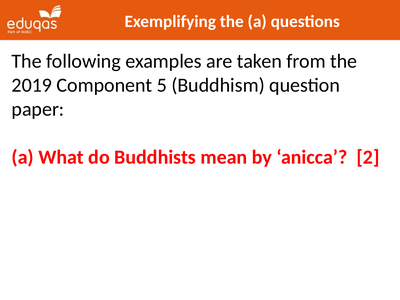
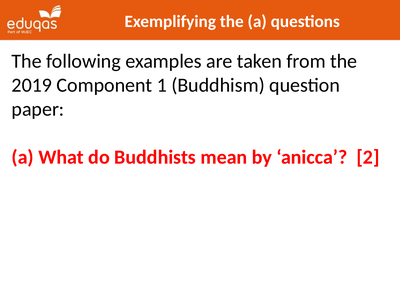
5: 5 -> 1
